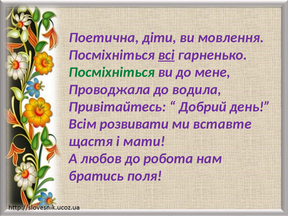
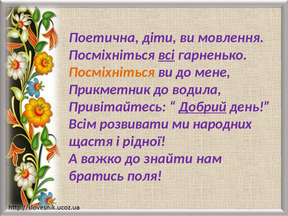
Посміхніться at (112, 72) colour: green -> orange
Проводжала: Проводжала -> Прикметник
Добрий underline: none -> present
вставте: вставте -> народних
мати: мати -> рідної
любов: любов -> важко
робота: робота -> знайти
